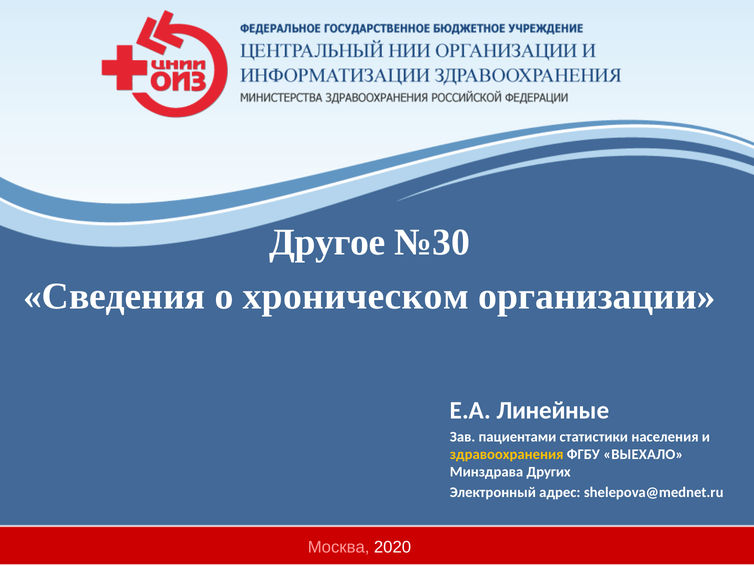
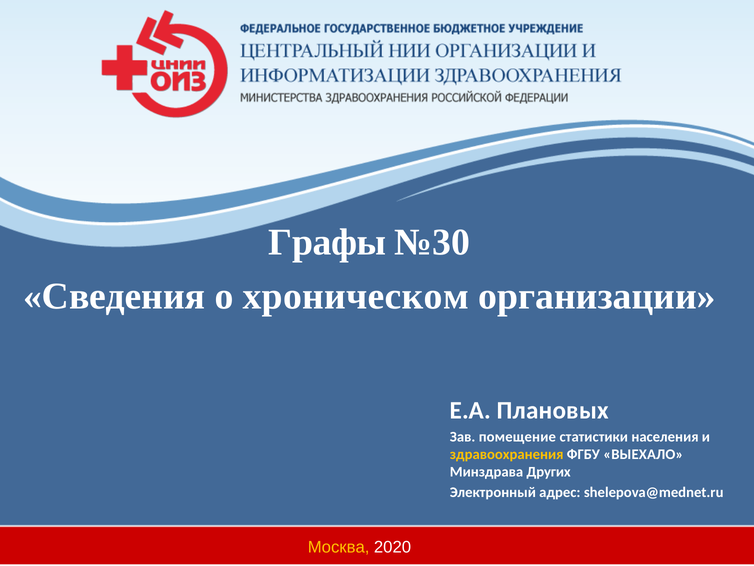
Другое: Другое -> Графы
Линейные: Линейные -> Плановых
пациентами: пациентами -> помещение
Москва colour: pink -> yellow
